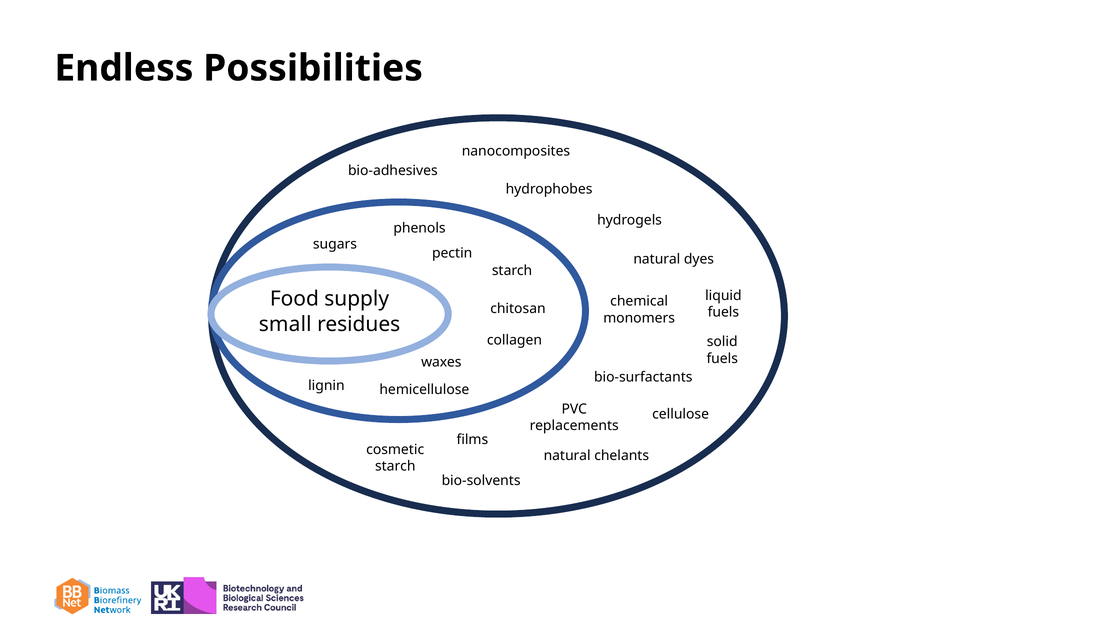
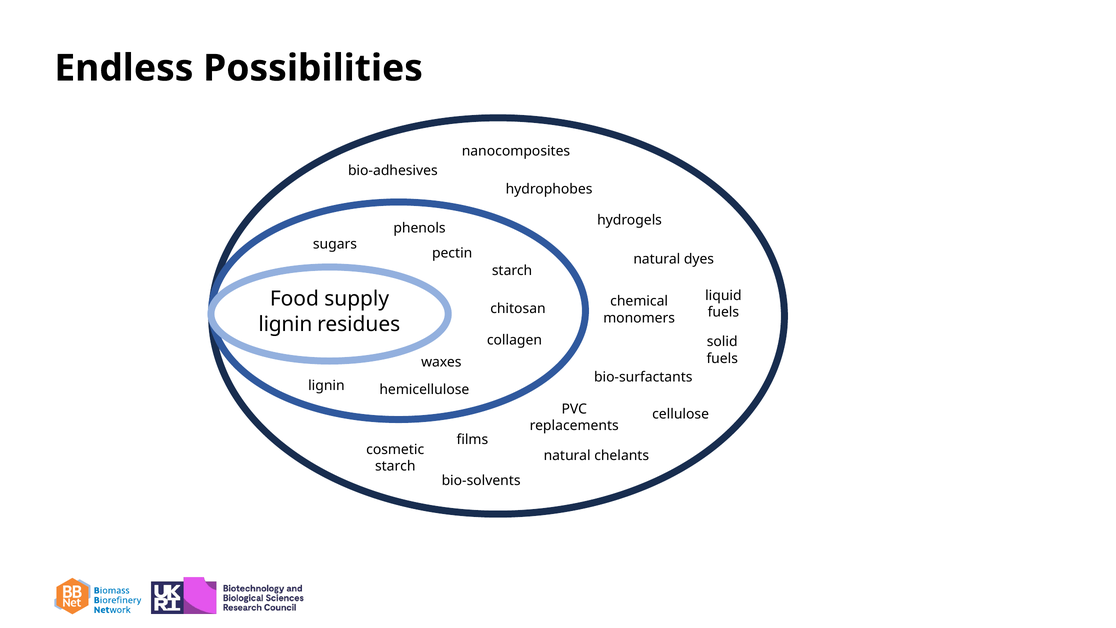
small at (285, 324): small -> lignin
